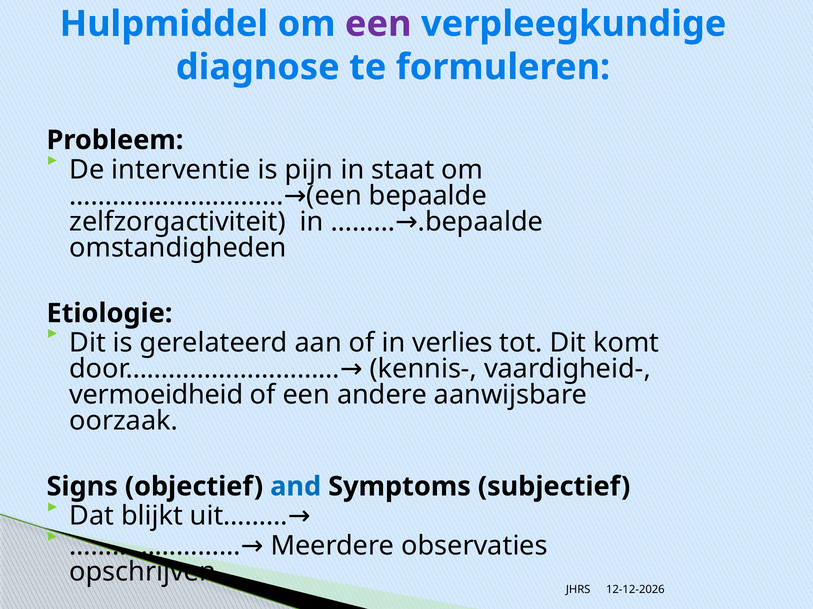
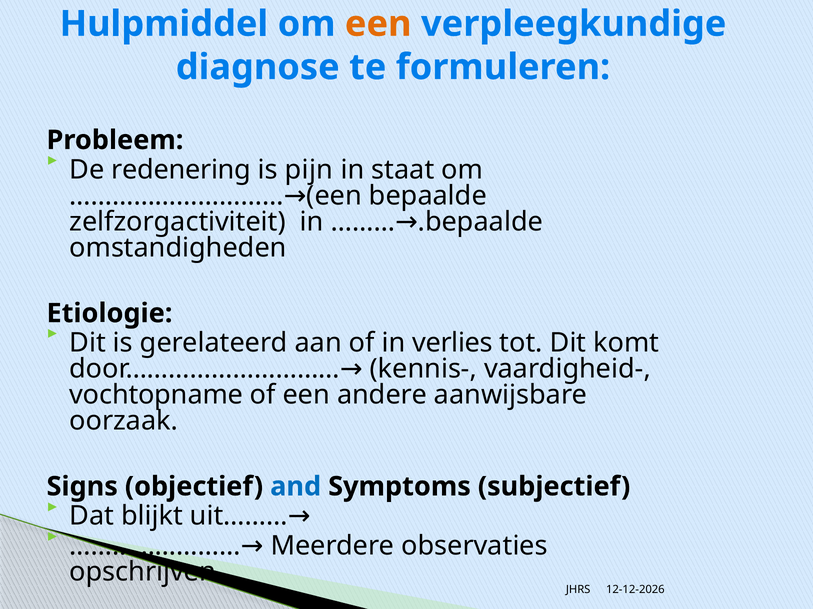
een at (378, 24) colour: purple -> orange
interventie: interventie -> redenering
vermoeidheid: vermoeidheid -> vochtopname
